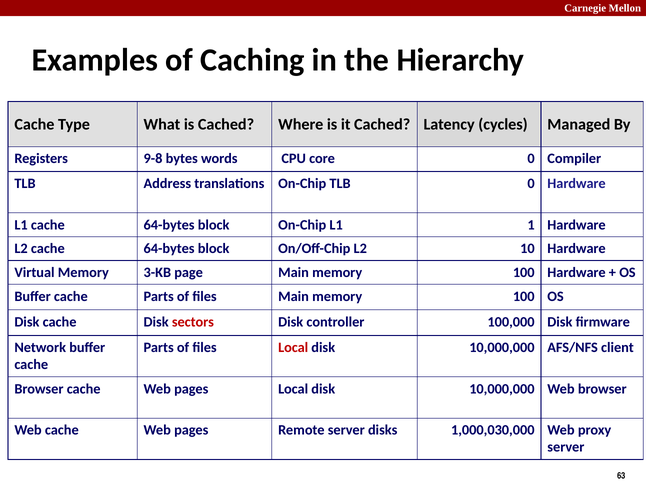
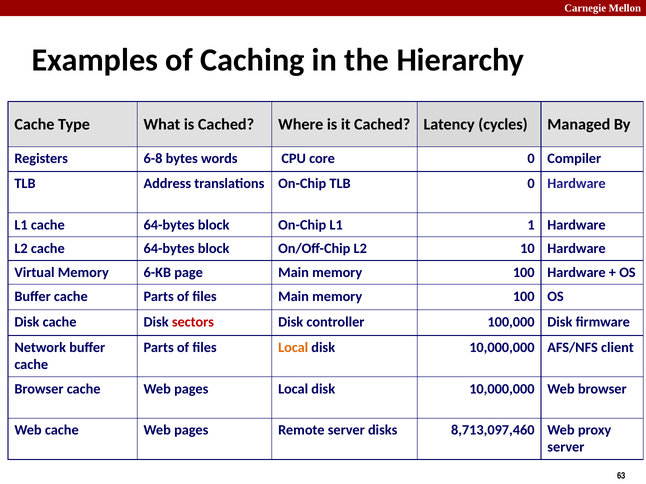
9-8: 9-8 -> 6-8
3-KB: 3-KB -> 6-KB
Local at (293, 348) colour: red -> orange
1,000,030,000: 1,000,030,000 -> 8,713,097,460
